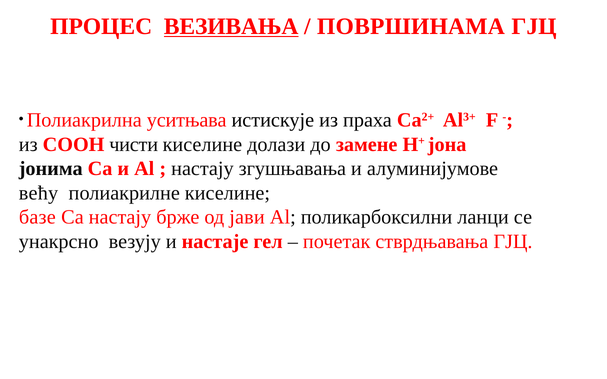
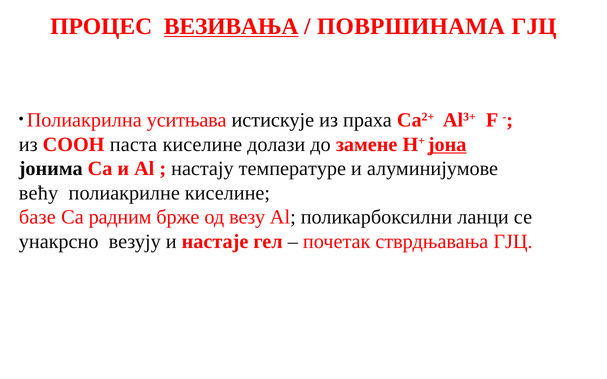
чисти: чисти -> паста
јона underline: none -> present
згушњавања: згушњавања -> температуре
Са настају: настају -> радним
јави: јави -> везу
